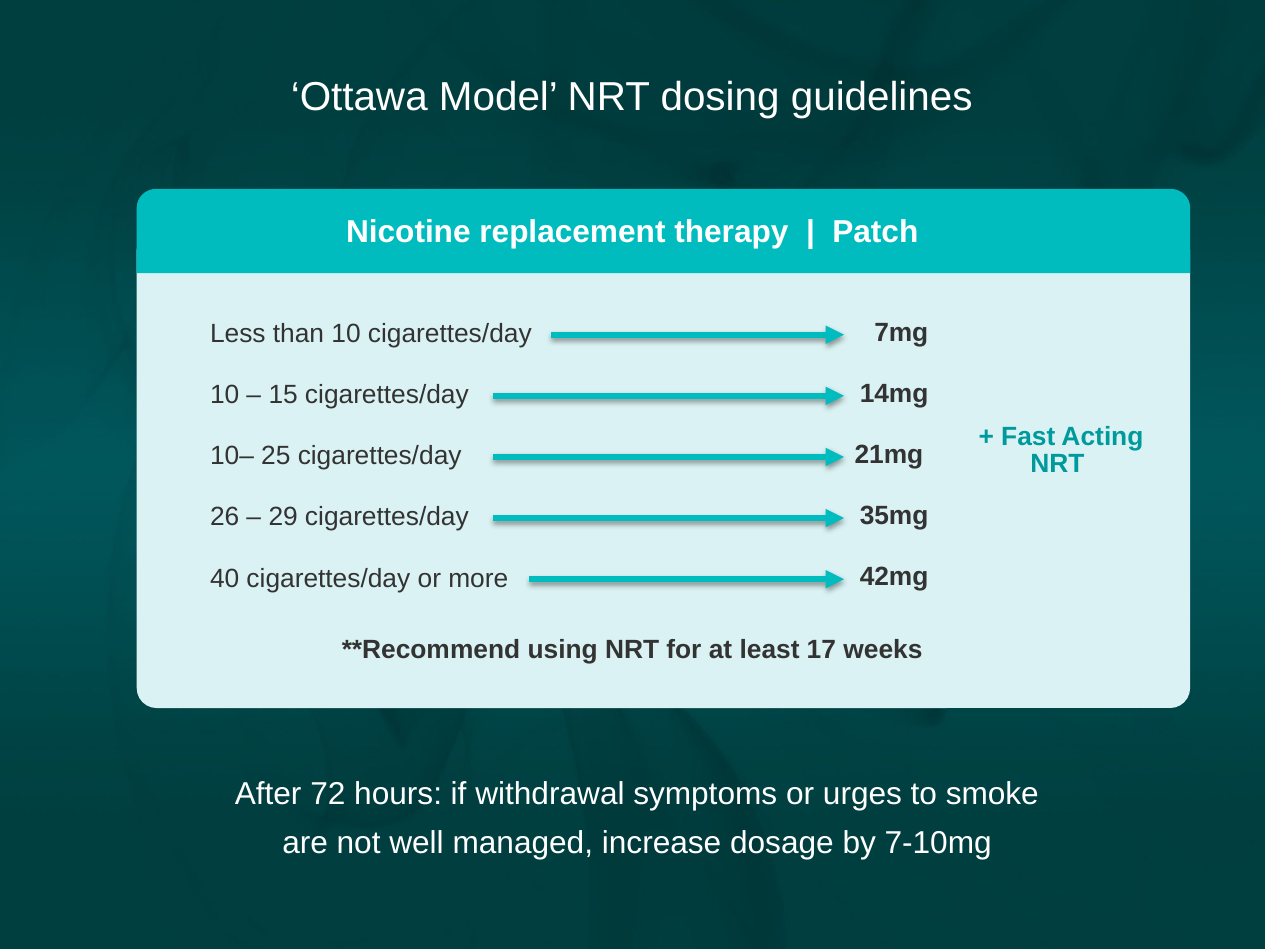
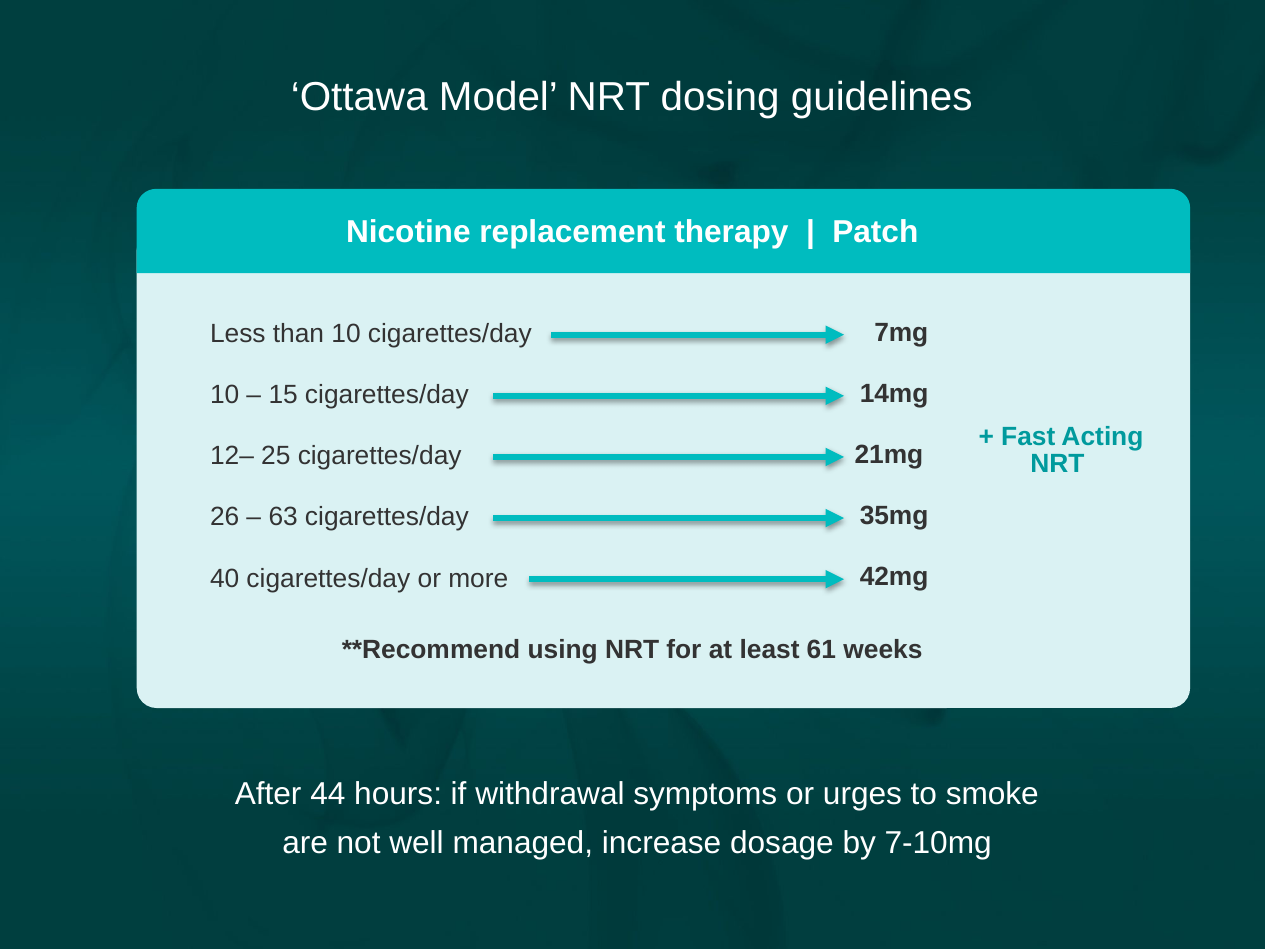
10–: 10– -> 12–
29: 29 -> 63
17: 17 -> 61
72: 72 -> 44
